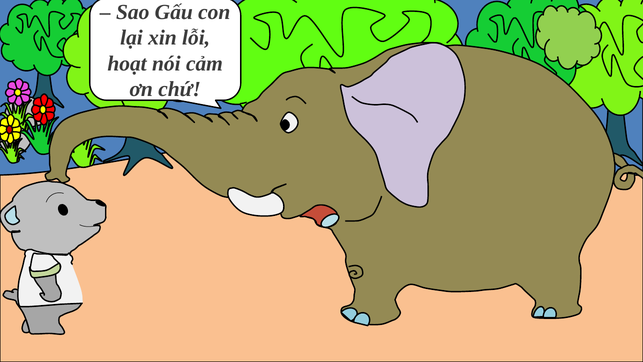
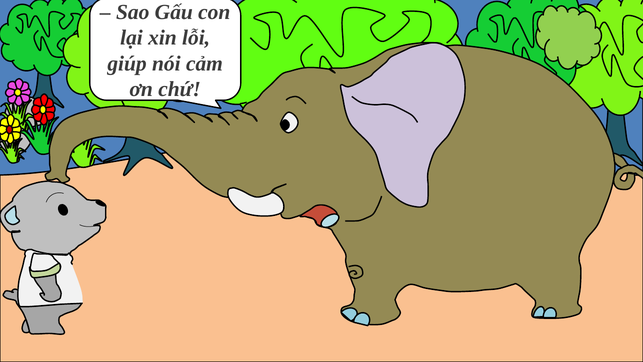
hoạt: hoạt -> giúp
